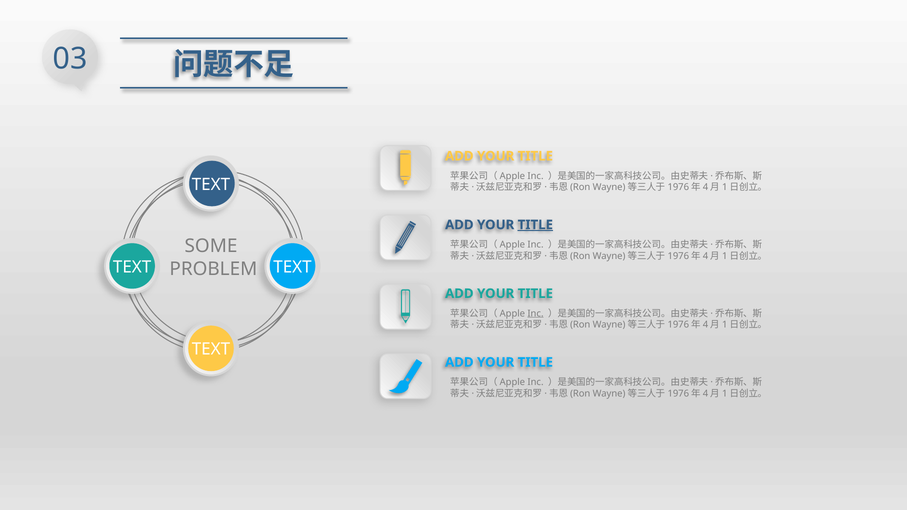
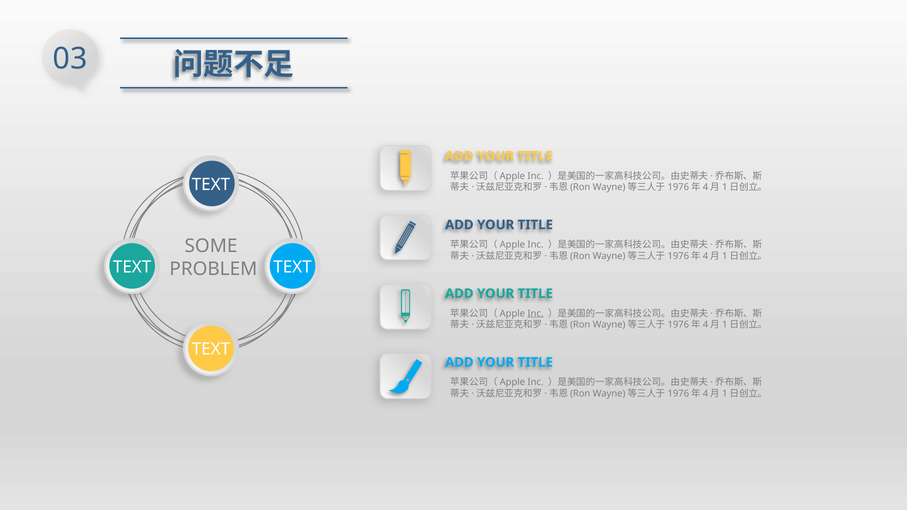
TITLE at (535, 225) underline: present -> none
